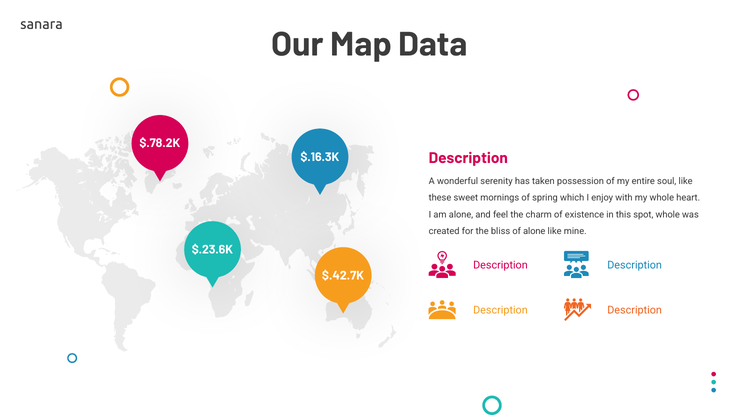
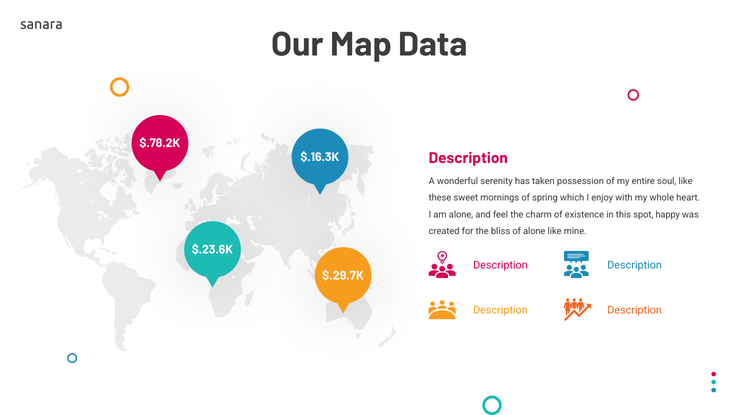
spot whole: whole -> happy
$.42.7K: $.42.7K -> $.29.7K
